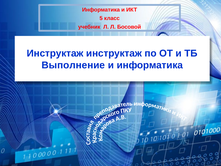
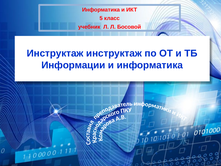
Выполнение: Выполнение -> Информации
